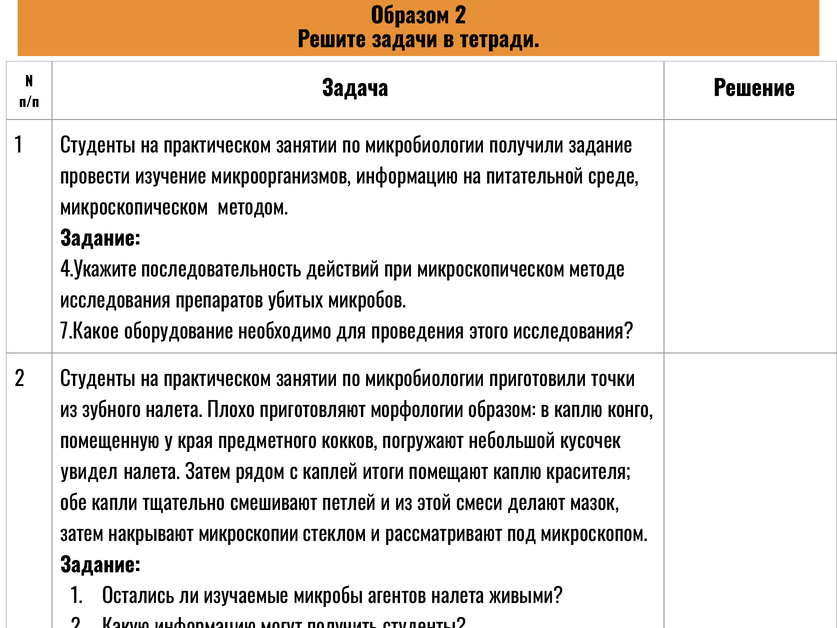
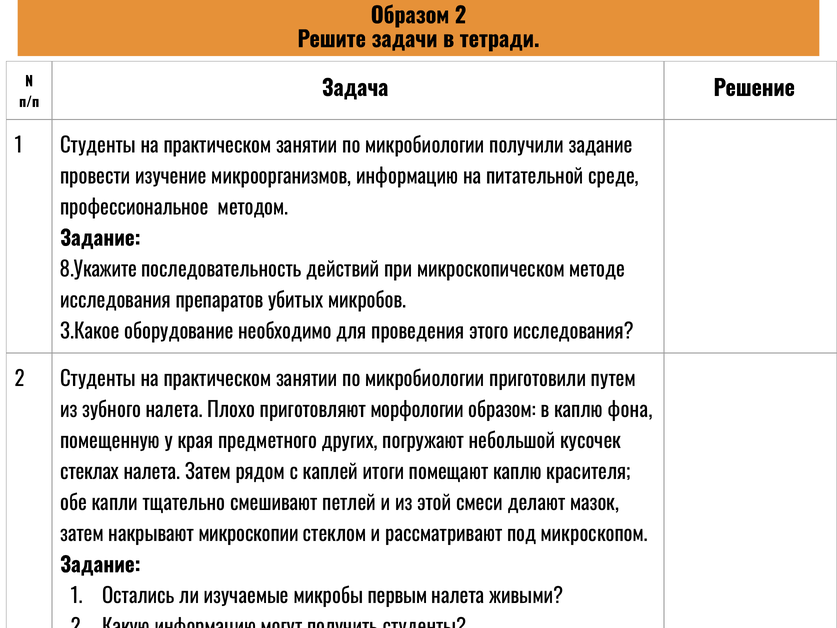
микроскопическом at (134, 208): микроскопическом -> профессиональное
4.Укажите: 4.Укажите -> 8.Укажите
7.Какое: 7.Какое -> 3.Какое
точки: точки -> путем
конго: конго -> фона
кокков: кокков -> других
увидел: увидел -> стеклах
агентов: агентов -> первым
